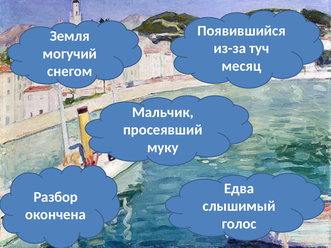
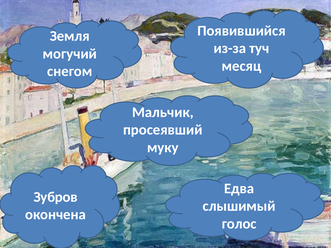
Разбор: Разбор -> Зубров
